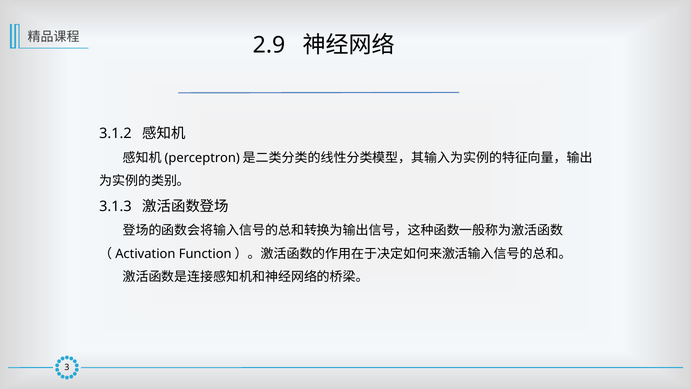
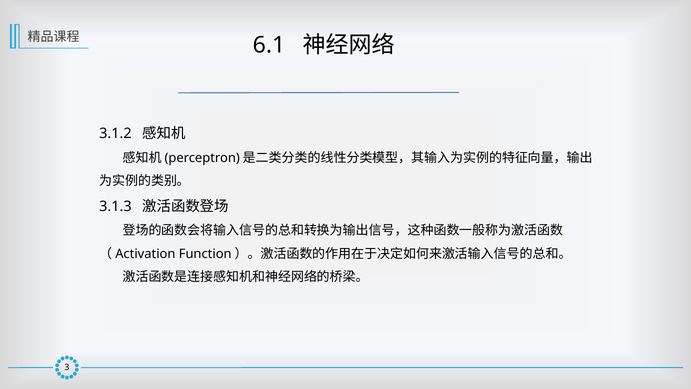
2.9: 2.9 -> 6.1
